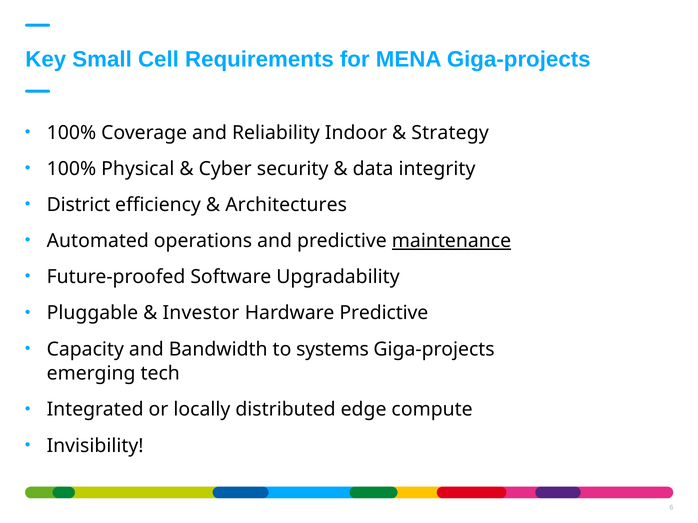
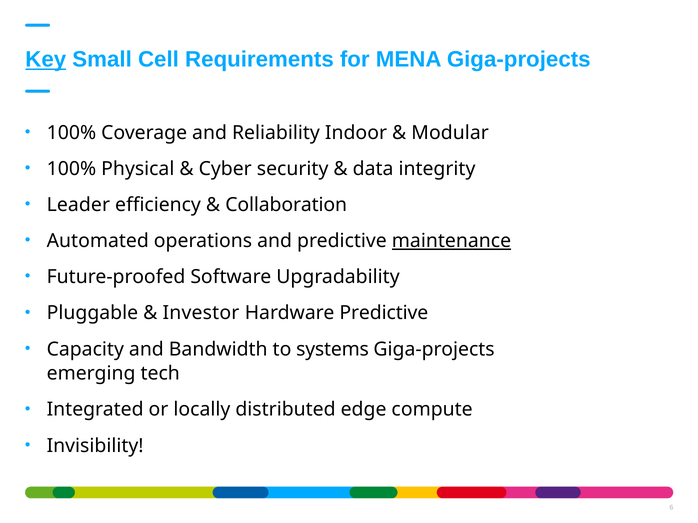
Key underline: none -> present
Strategy: Strategy -> Modular
District: District -> Leader
Architectures: Architectures -> Collaboration
